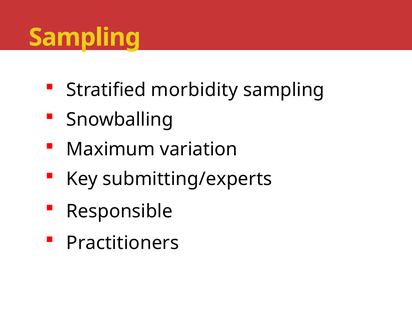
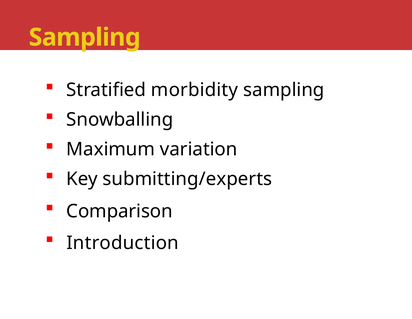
Responsible: Responsible -> Comparison
Practitioners: Practitioners -> Introduction
